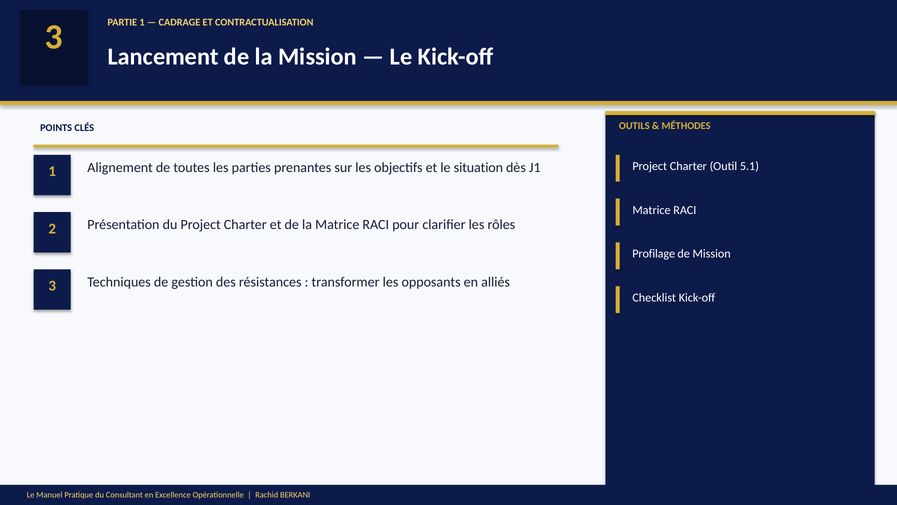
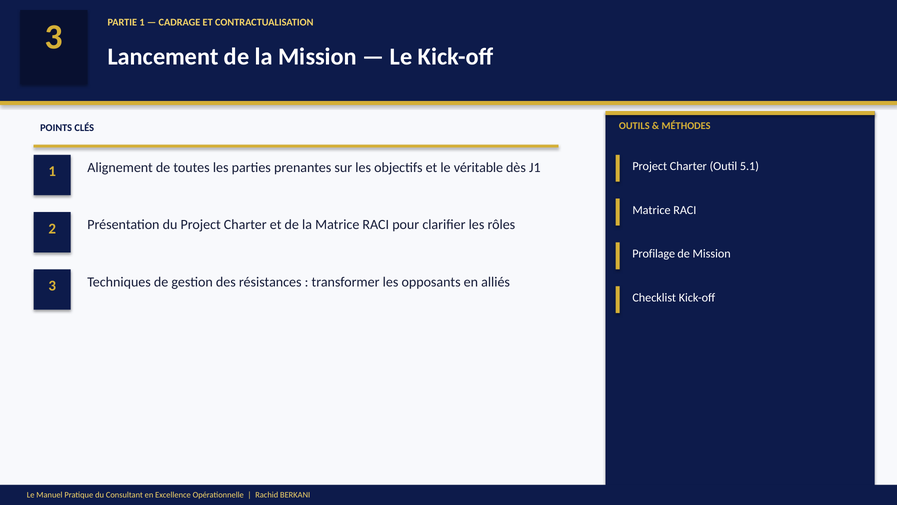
situation: situation -> véritable
